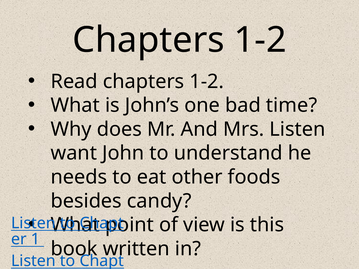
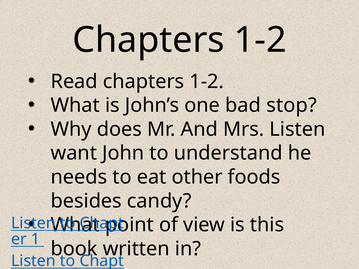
time: time -> stop
